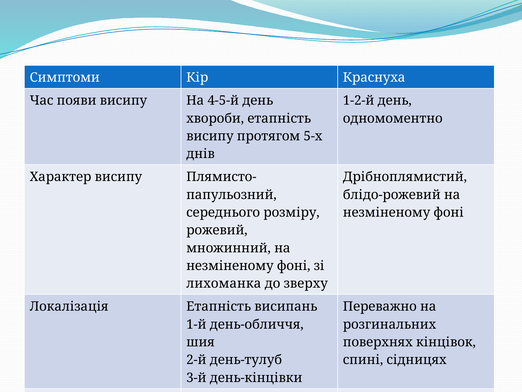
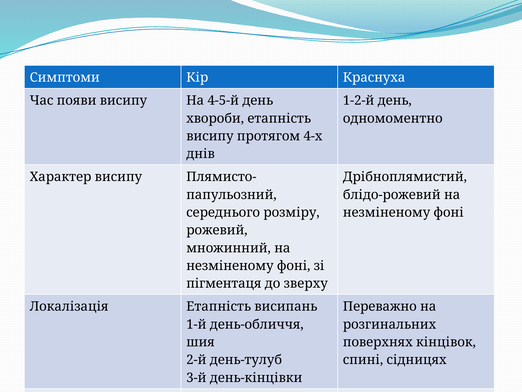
5-х: 5-х -> 4-х
лихоманка at (224, 283): лихоманка -> пігментаця
